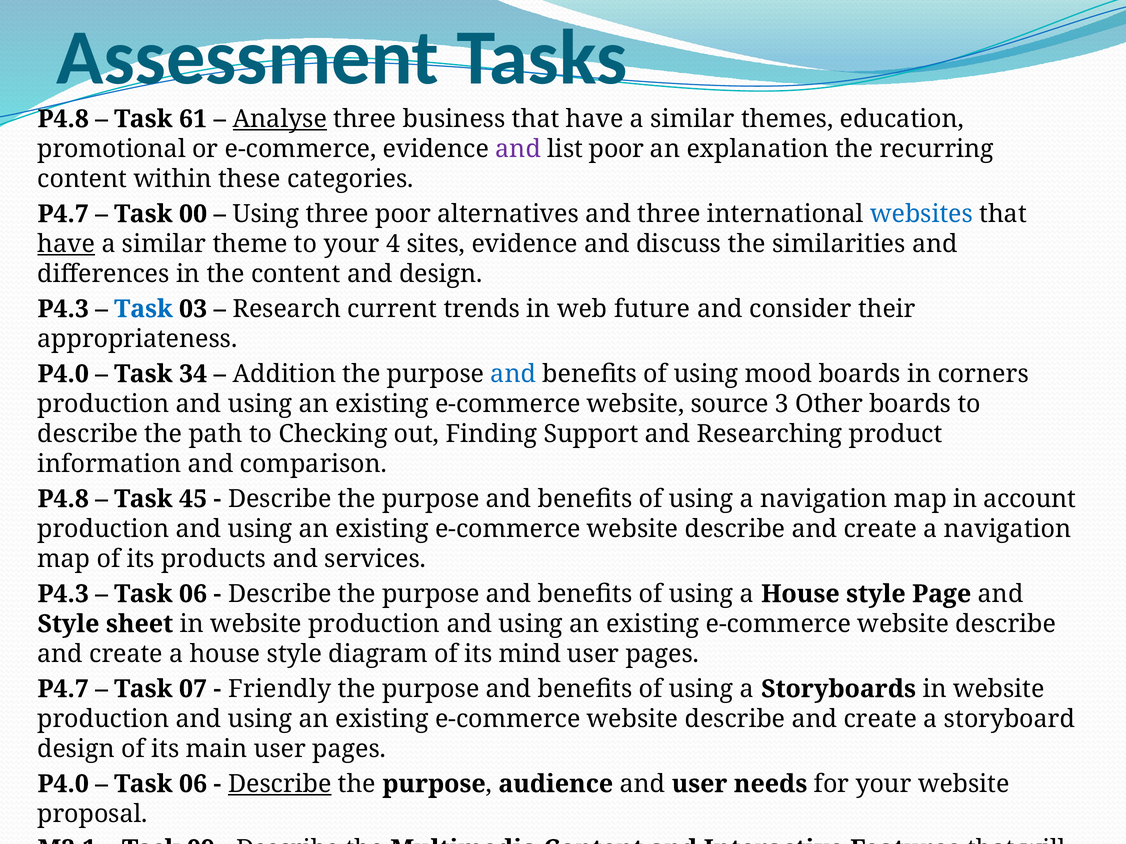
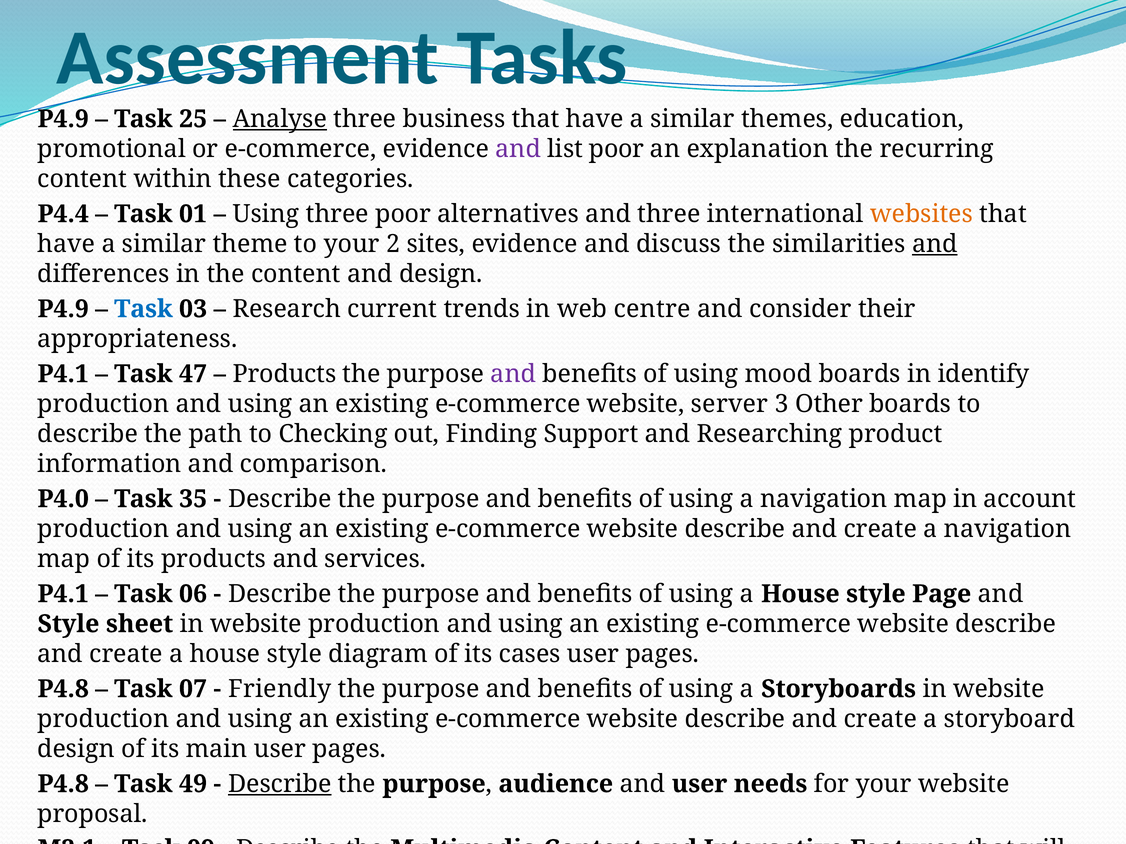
P4.8 at (63, 119): P4.8 -> P4.9
61: 61 -> 25
P4.7 at (63, 214): P4.7 -> P4.4
00: 00 -> 01
websites colour: blue -> orange
have at (66, 244) underline: present -> none
4: 4 -> 2
and at (935, 244) underline: none -> present
P4.3 at (63, 309): P4.3 -> P4.9
future: future -> centre
P4.0 at (63, 374): P4.0 -> P4.1
34: 34 -> 47
Addition at (284, 374): Addition -> Products
and at (513, 374) colour: blue -> purple
corners: corners -> identify
source: source -> server
P4.8 at (63, 499): P4.8 -> P4.0
45: 45 -> 35
P4.3 at (63, 594): P4.3 -> P4.1
mind: mind -> cases
P4.7 at (63, 689): P4.7 -> P4.8
P4.0 at (63, 784): P4.0 -> P4.8
06 at (193, 784): 06 -> 49
